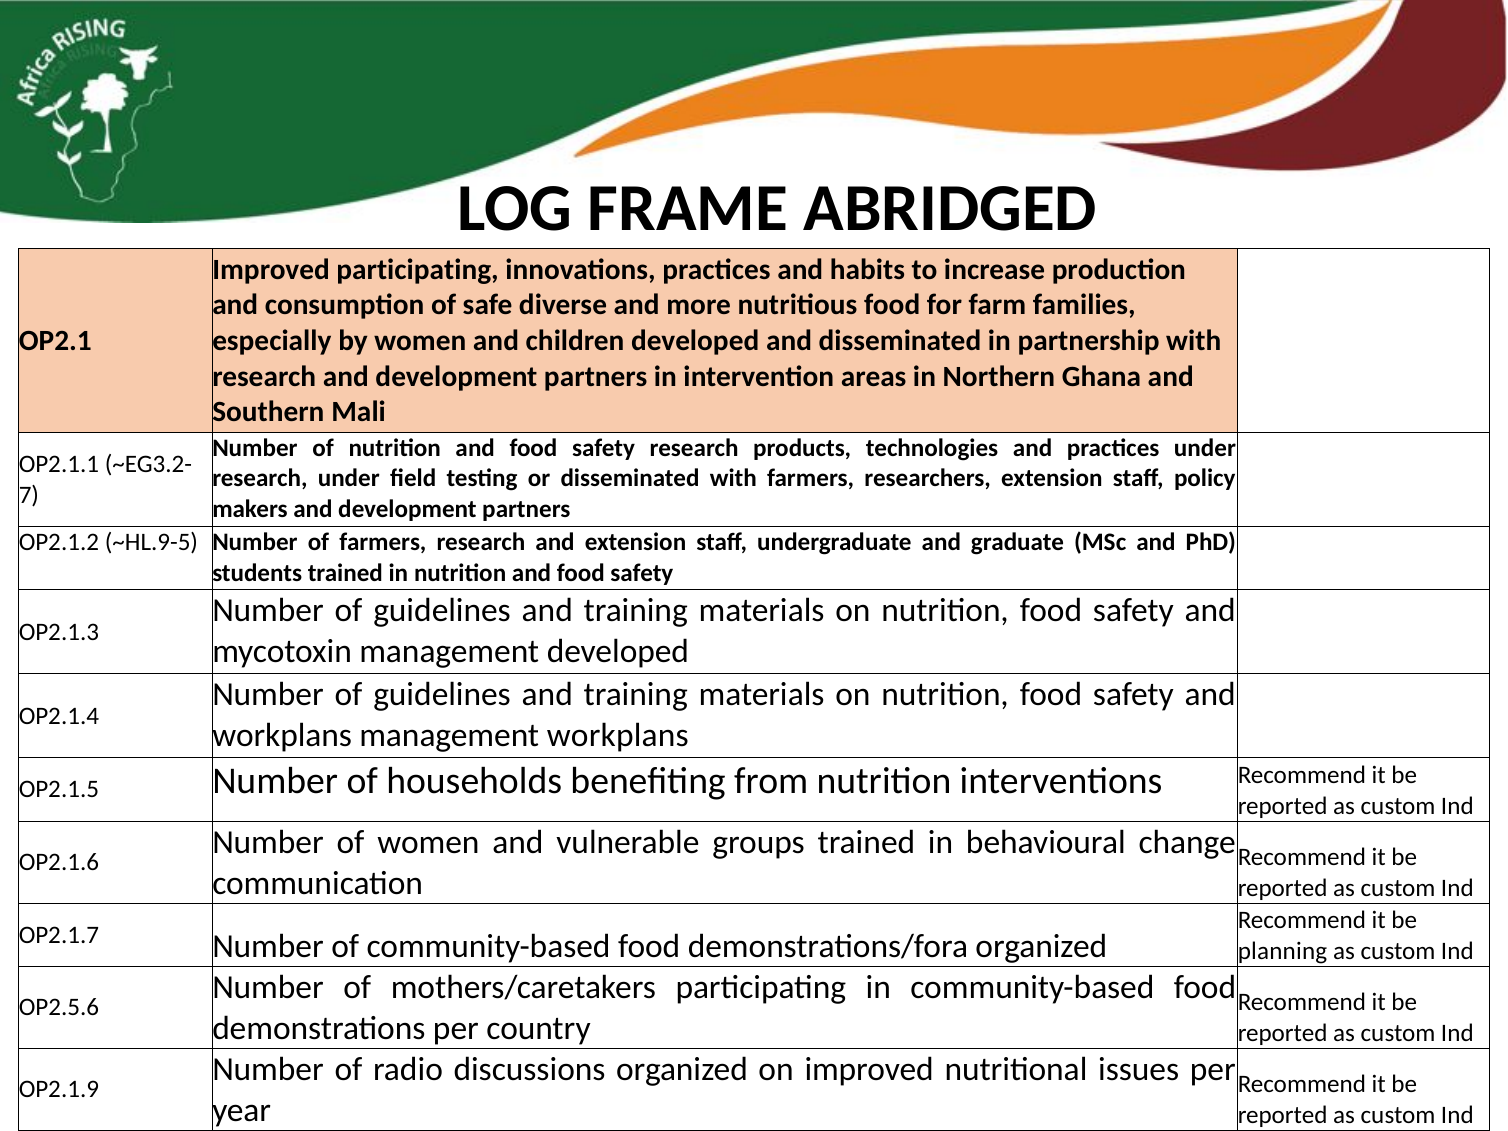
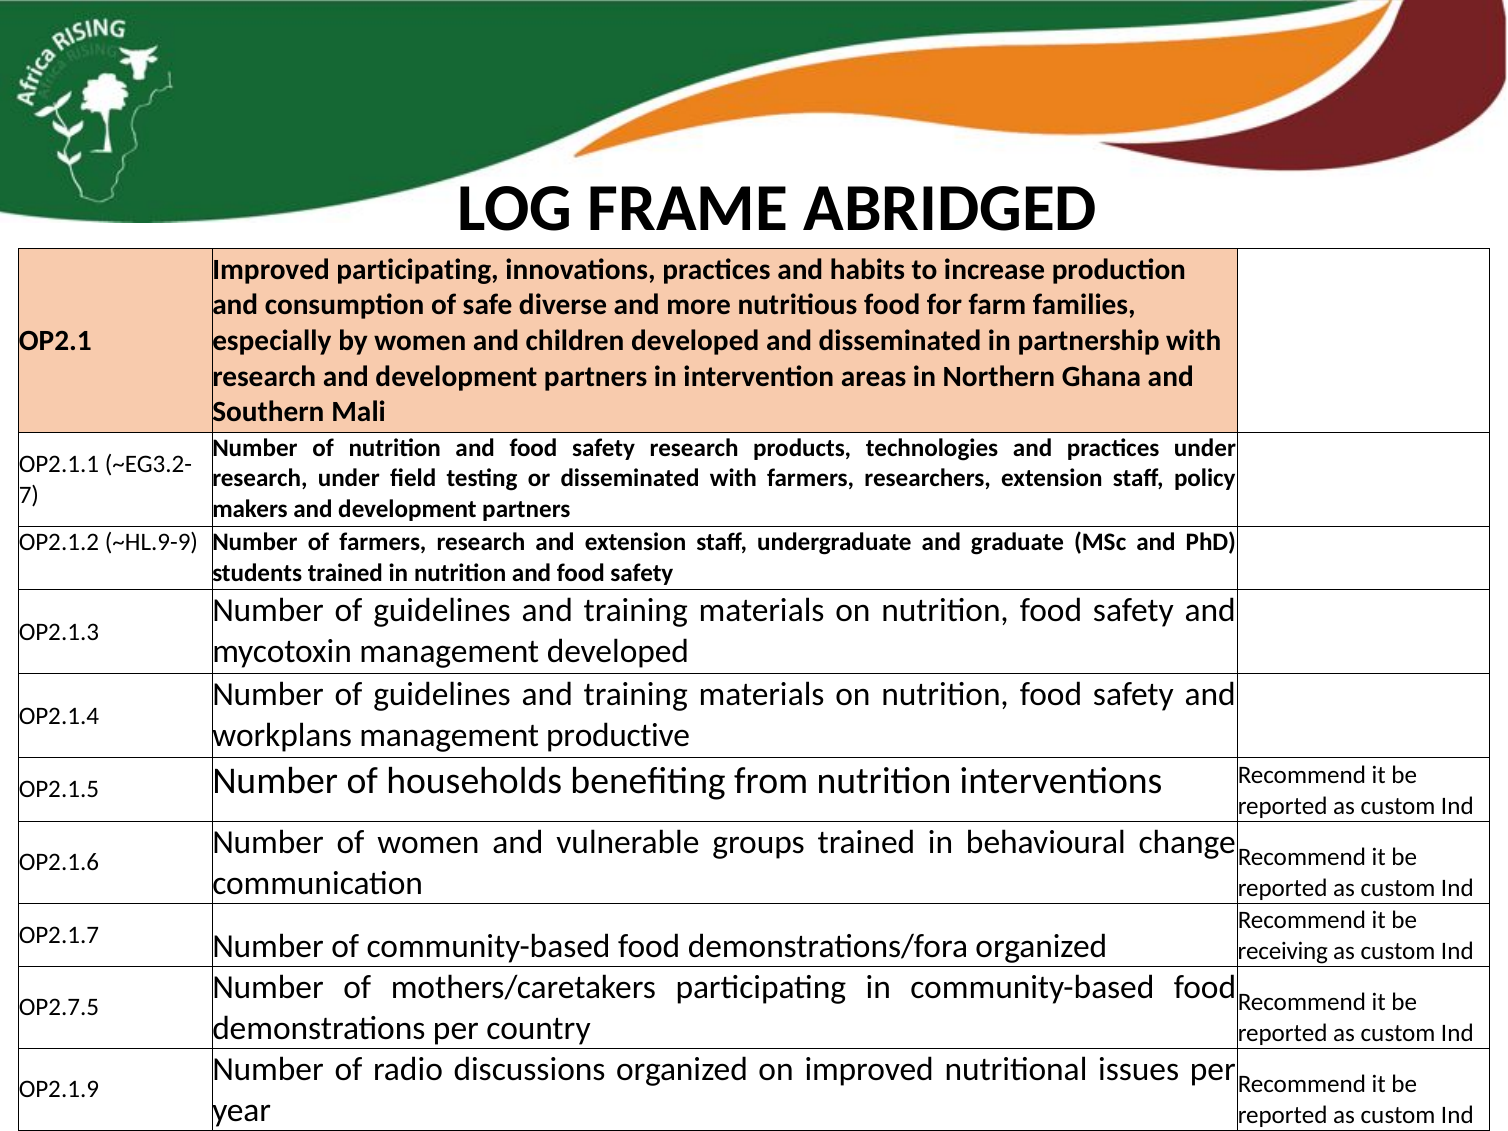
~HL.9-5: ~HL.9-5 -> ~HL.9-9
management workplans: workplans -> productive
planning: planning -> receiving
OP2.5.6: OP2.5.6 -> OP2.7.5
